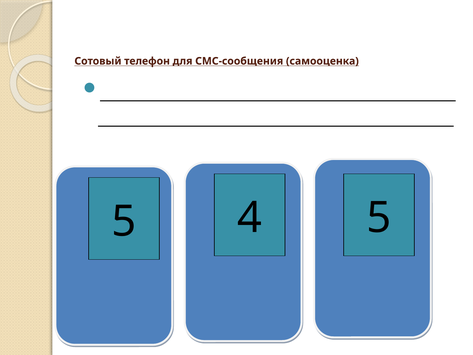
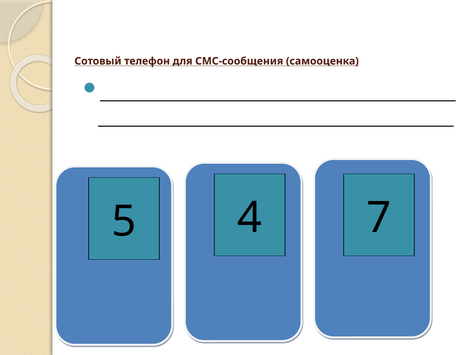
5 5: 5 -> 7
